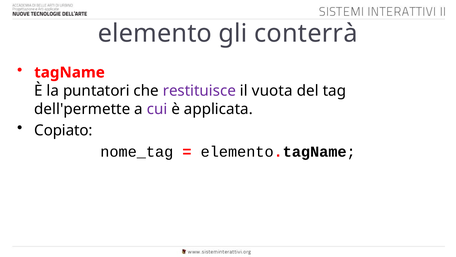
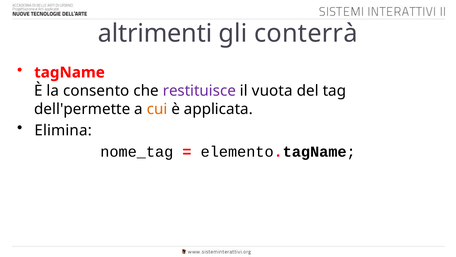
elemento: elemento -> altrimenti
puntatori: puntatori -> consento
cui colour: purple -> orange
Copiato: Copiato -> Elimina
